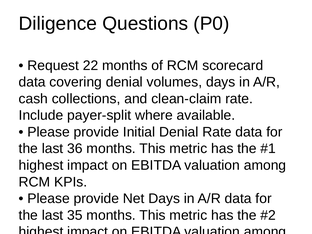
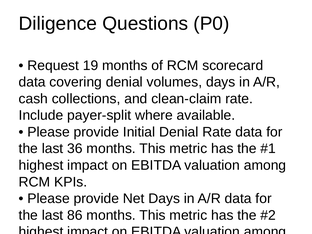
22: 22 -> 19
35: 35 -> 86
